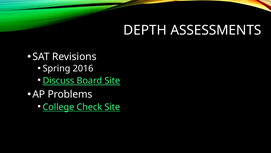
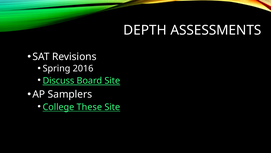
Problems: Problems -> Samplers
Check: Check -> These
